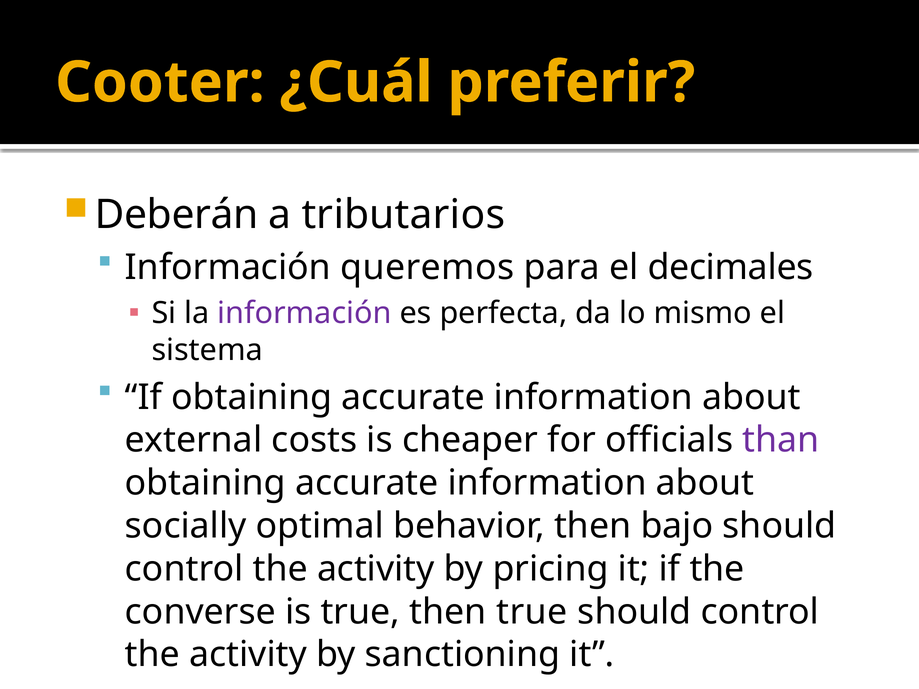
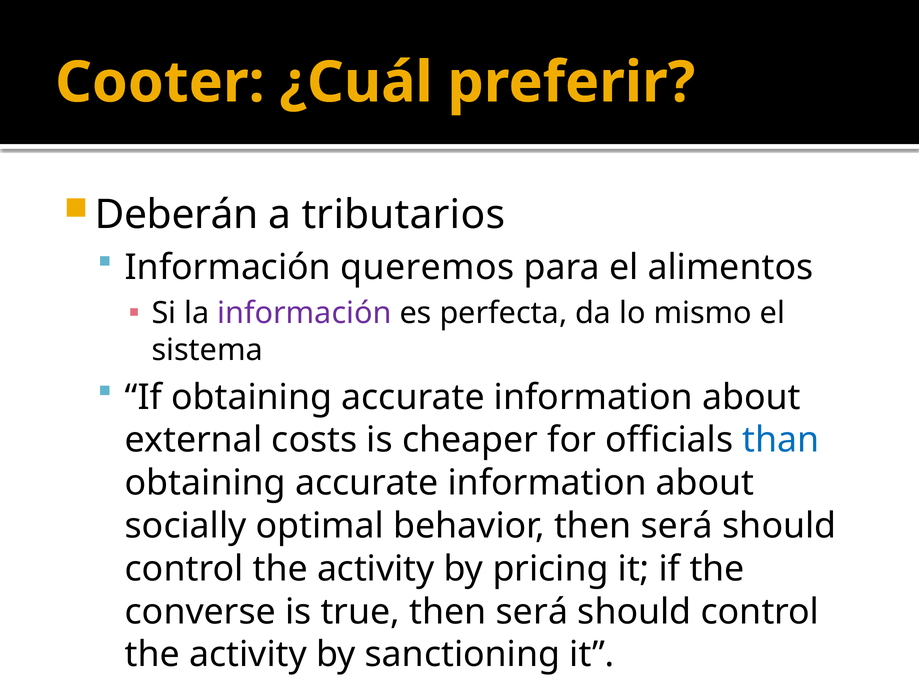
decimales: decimales -> alimentos
than colour: purple -> blue
behavior then bajo: bajo -> será
true then true: true -> será
